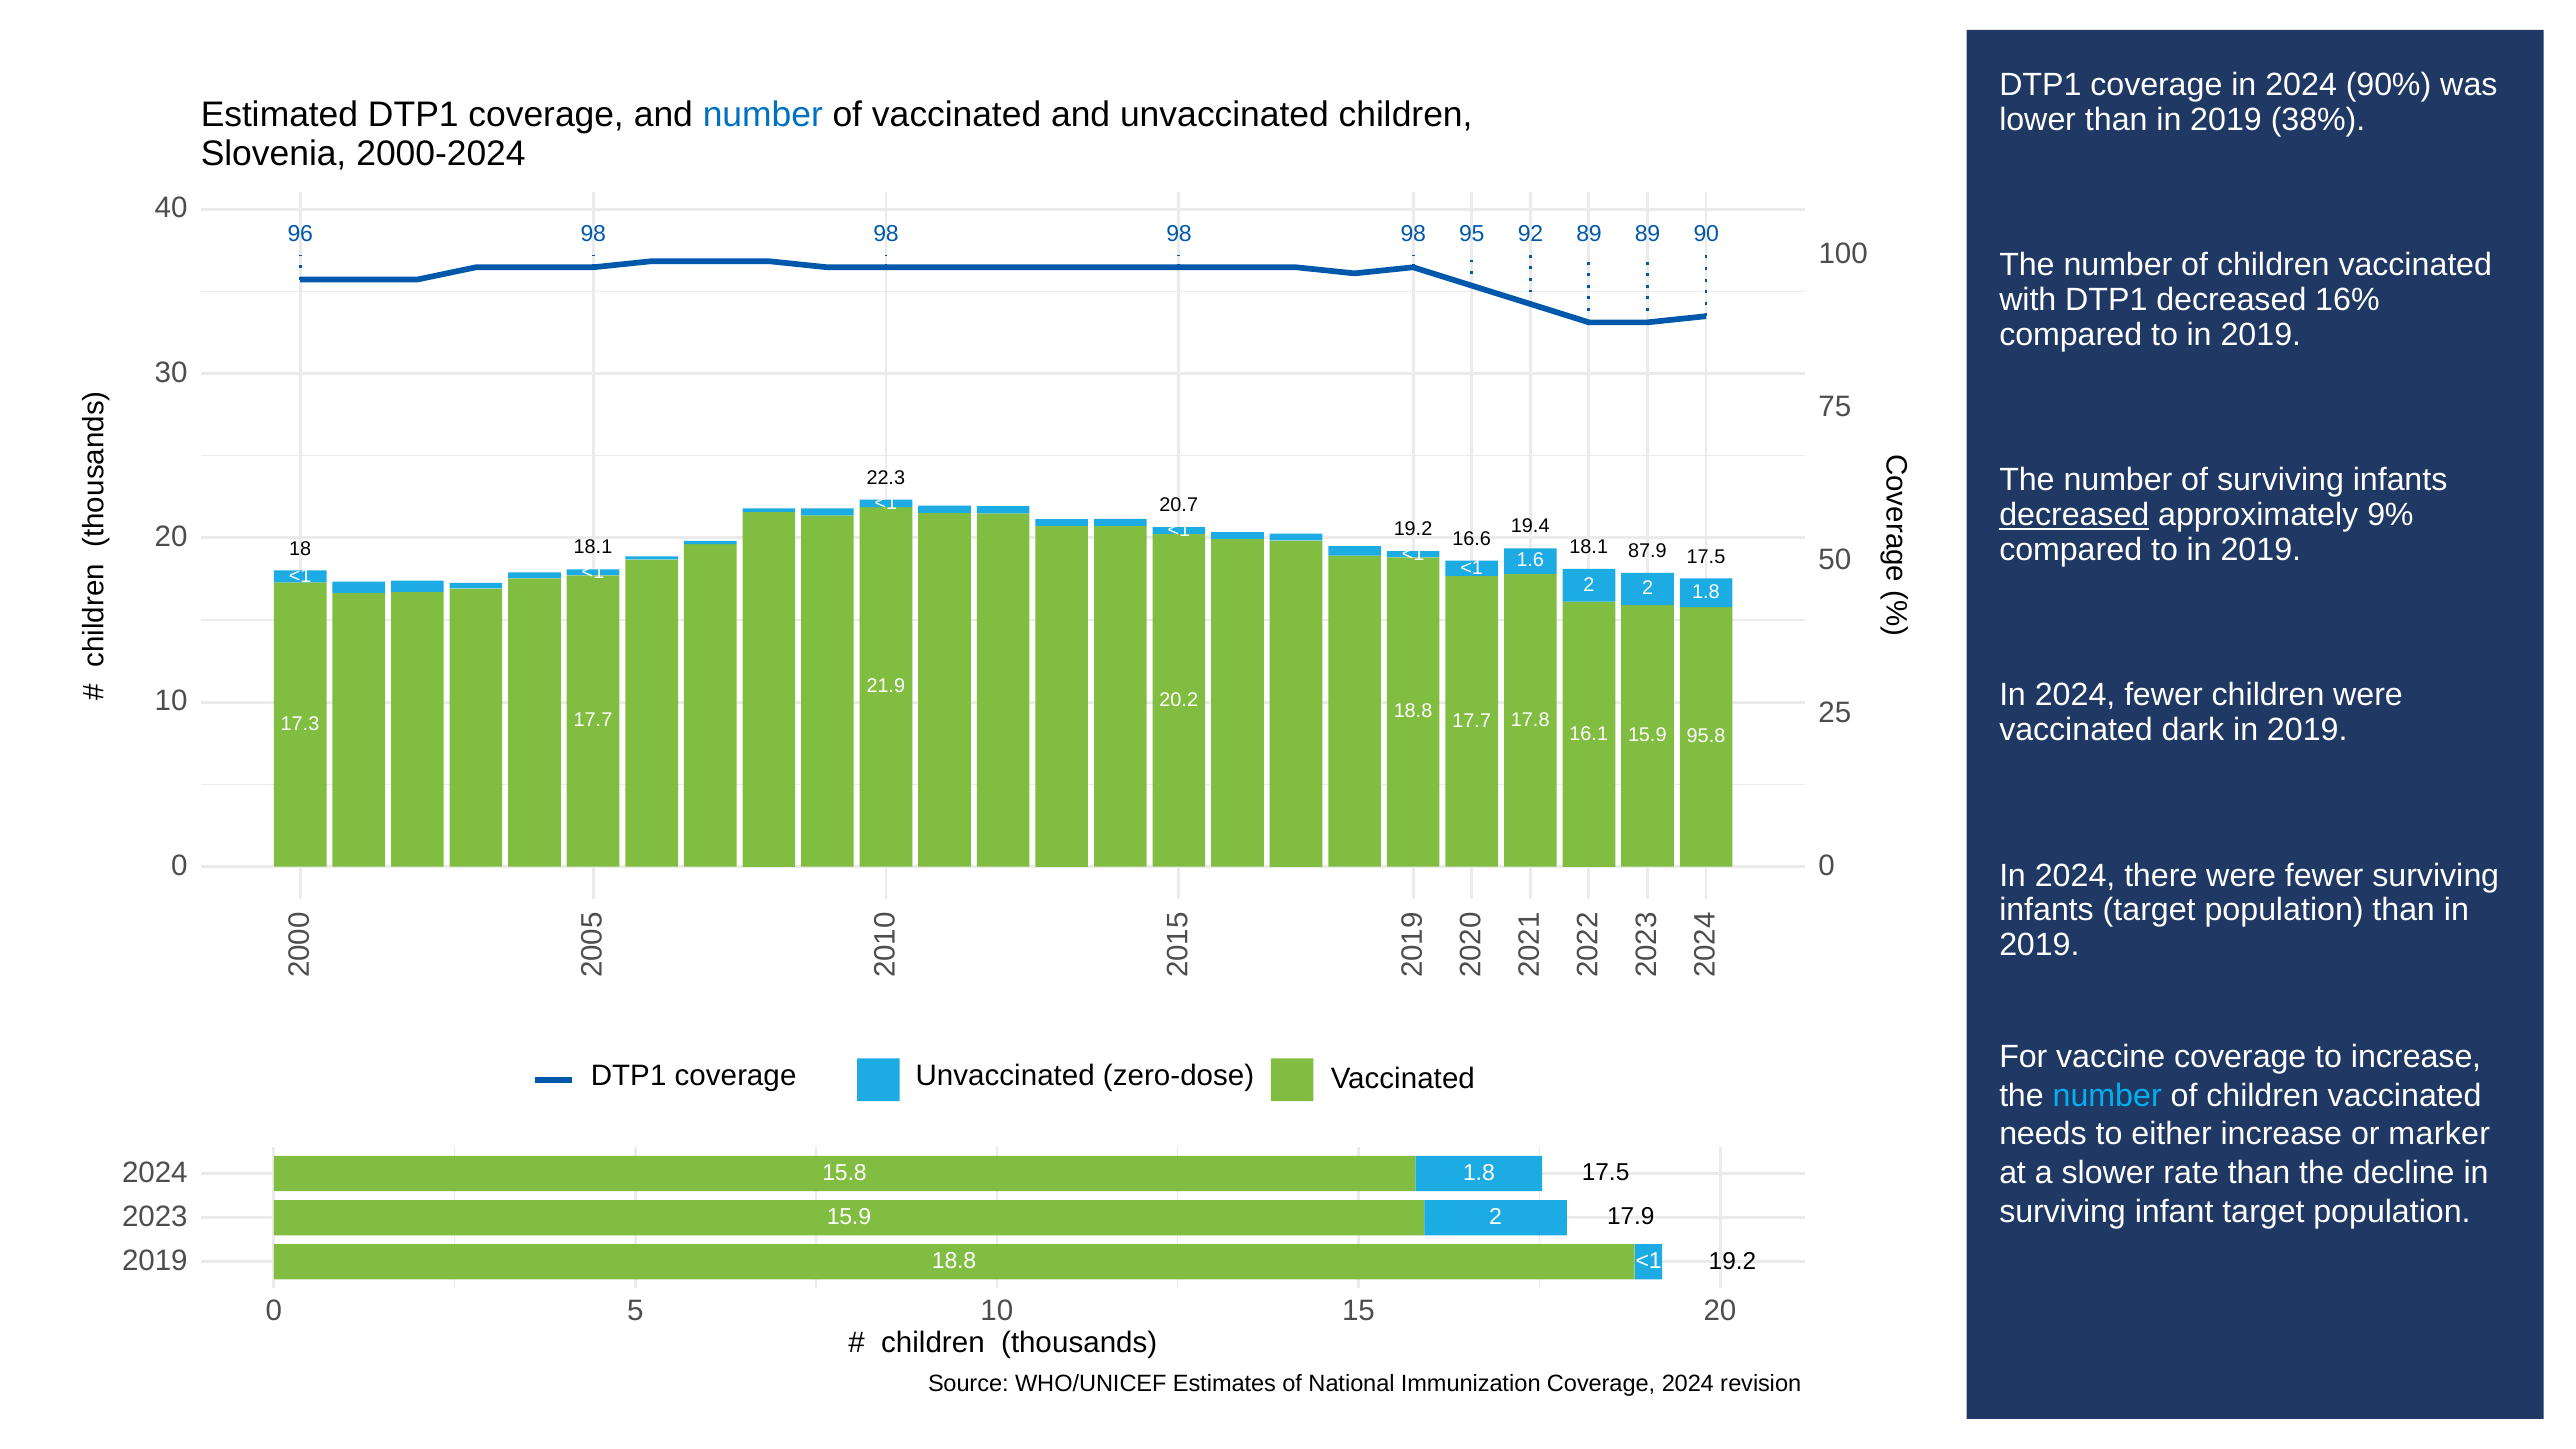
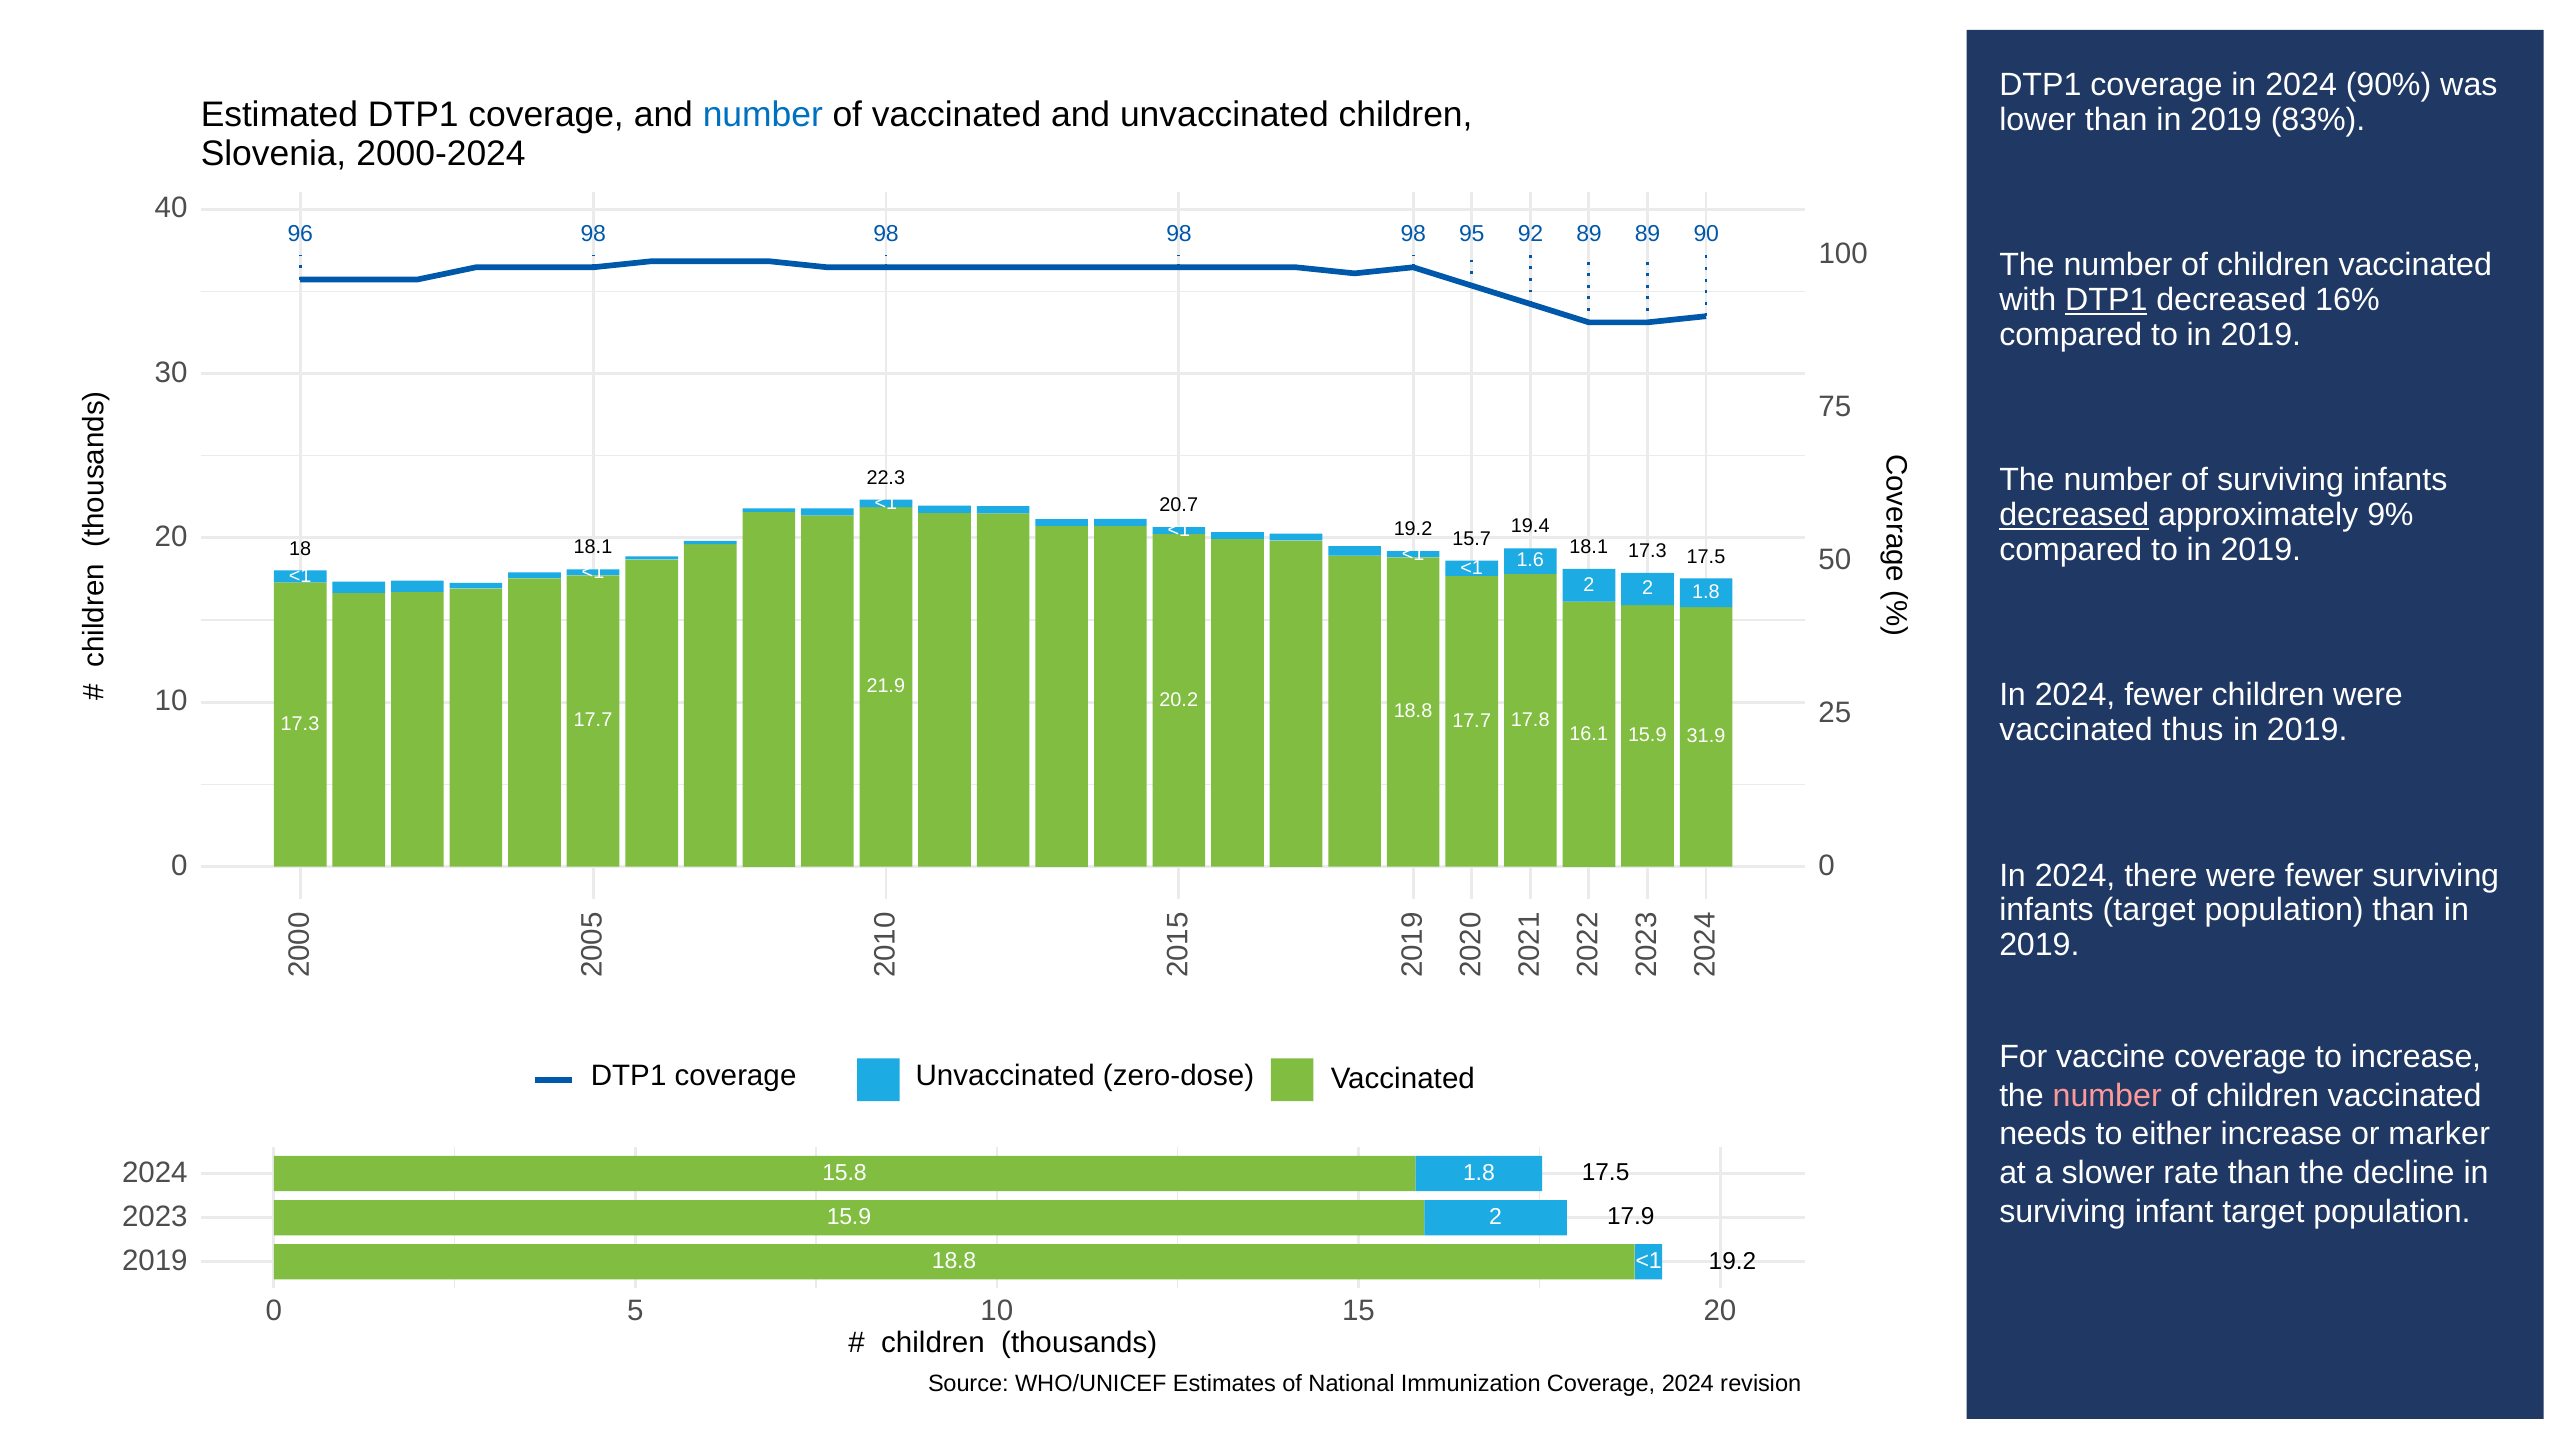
38%: 38% -> 83%
DTP1 at (2106, 300) underline: none -> present
16.6: 16.6 -> 15.7
18.1 87.9: 87.9 -> 17.3
dark: dark -> thus
95.8: 95.8 -> 31.9
number at (2107, 1096) colour: light blue -> pink
